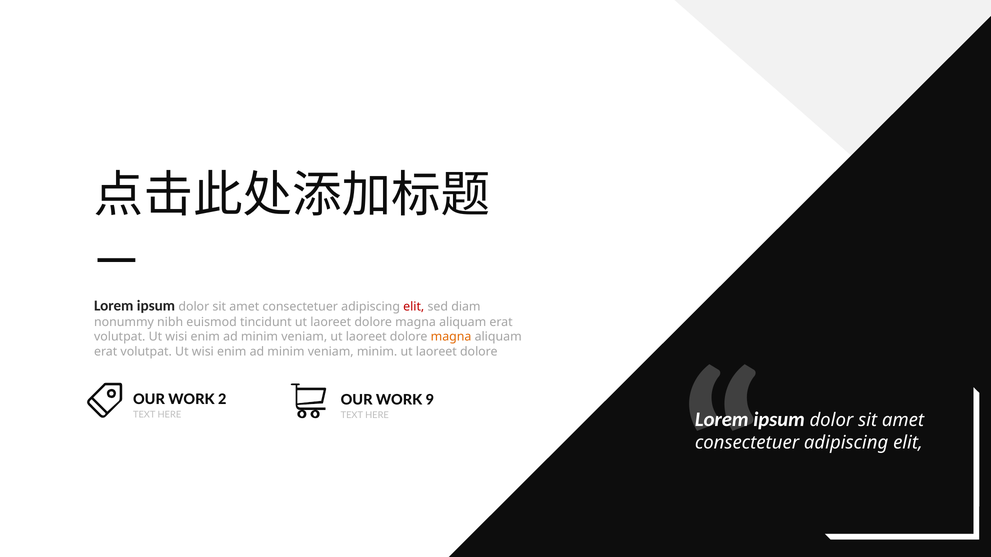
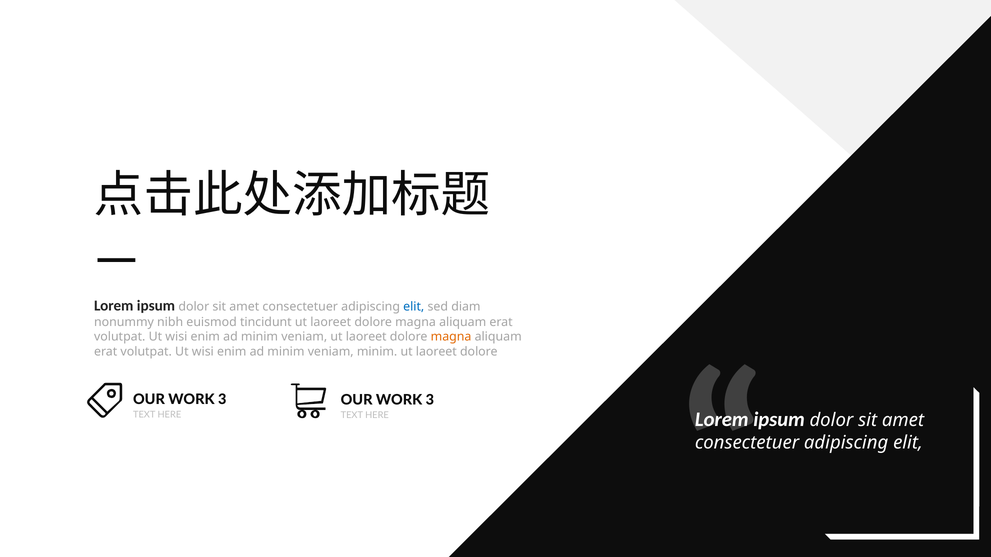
elit at (414, 307) colour: red -> blue
2 at (222, 400): 2 -> 3
9 at (430, 400): 9 -> 3
